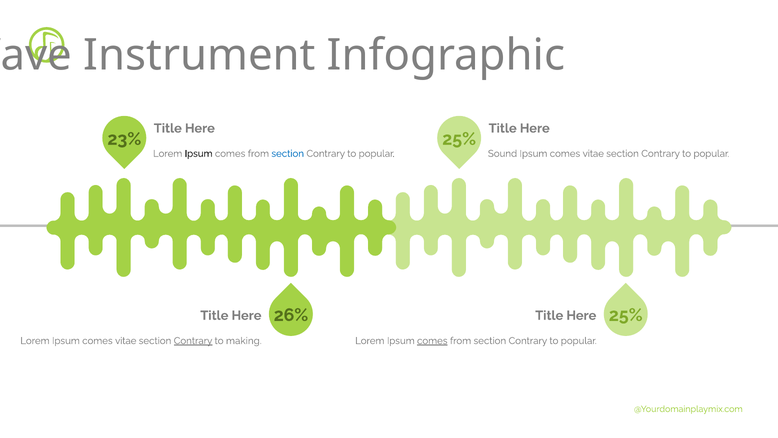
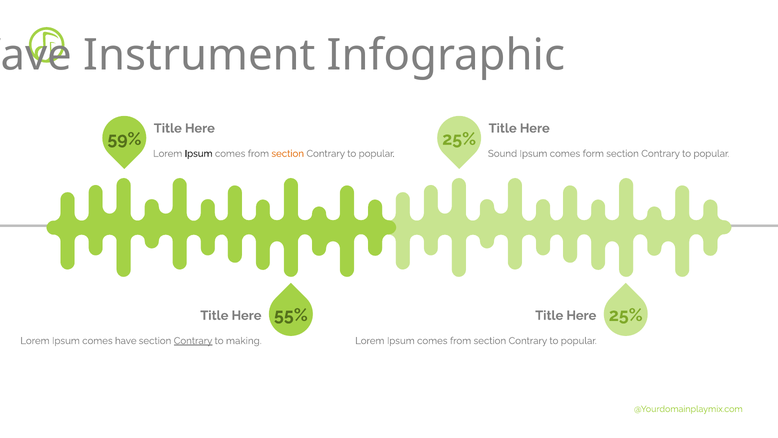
23%: 23% -> 59%
section at (288, 153) colour: blue -> orange
vitae at (593, 153): vitae -> form
26%: 26% -> 55%
Lorem Ipsum comes vitae: vitae -> have
comes at (432, 341) underline: present -> none
